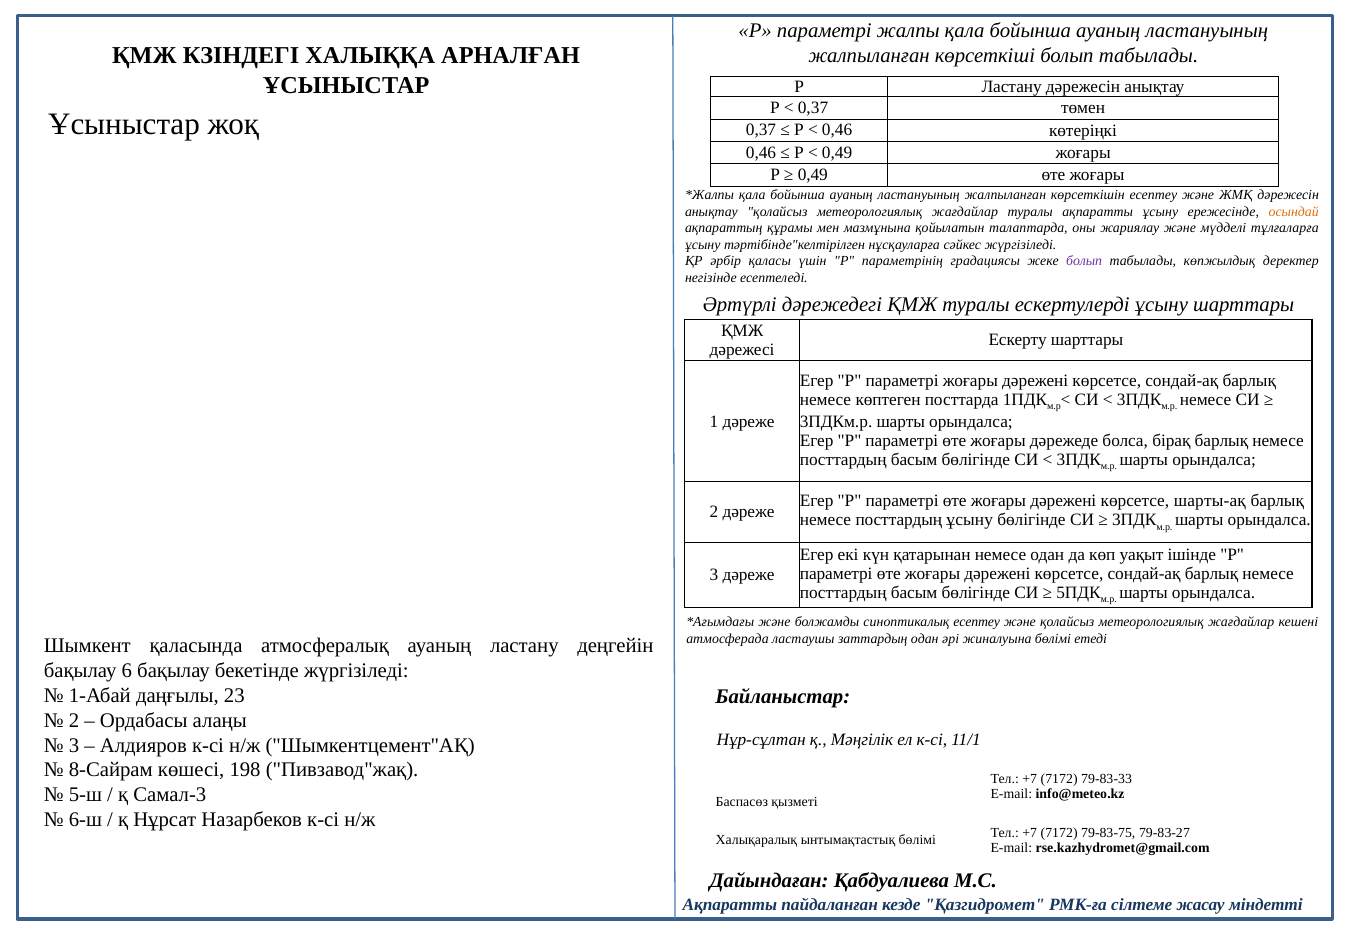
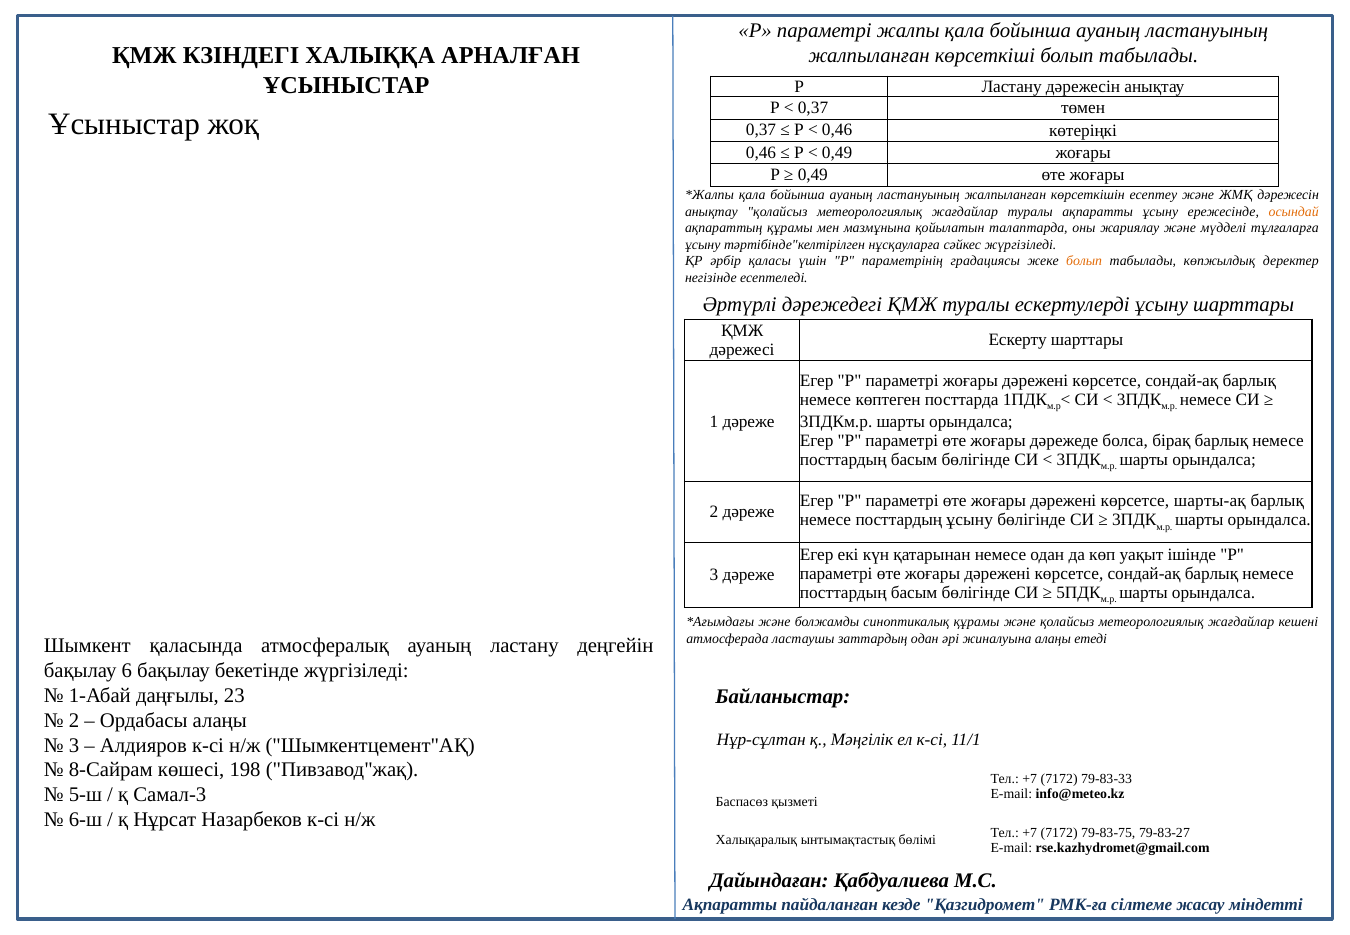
болып at (1084, 261) colour: purple -> orange
синоптикалық есептеу: есептеу -> құрамы
жиналуына бөлімі: бөлімі -> алаңы
